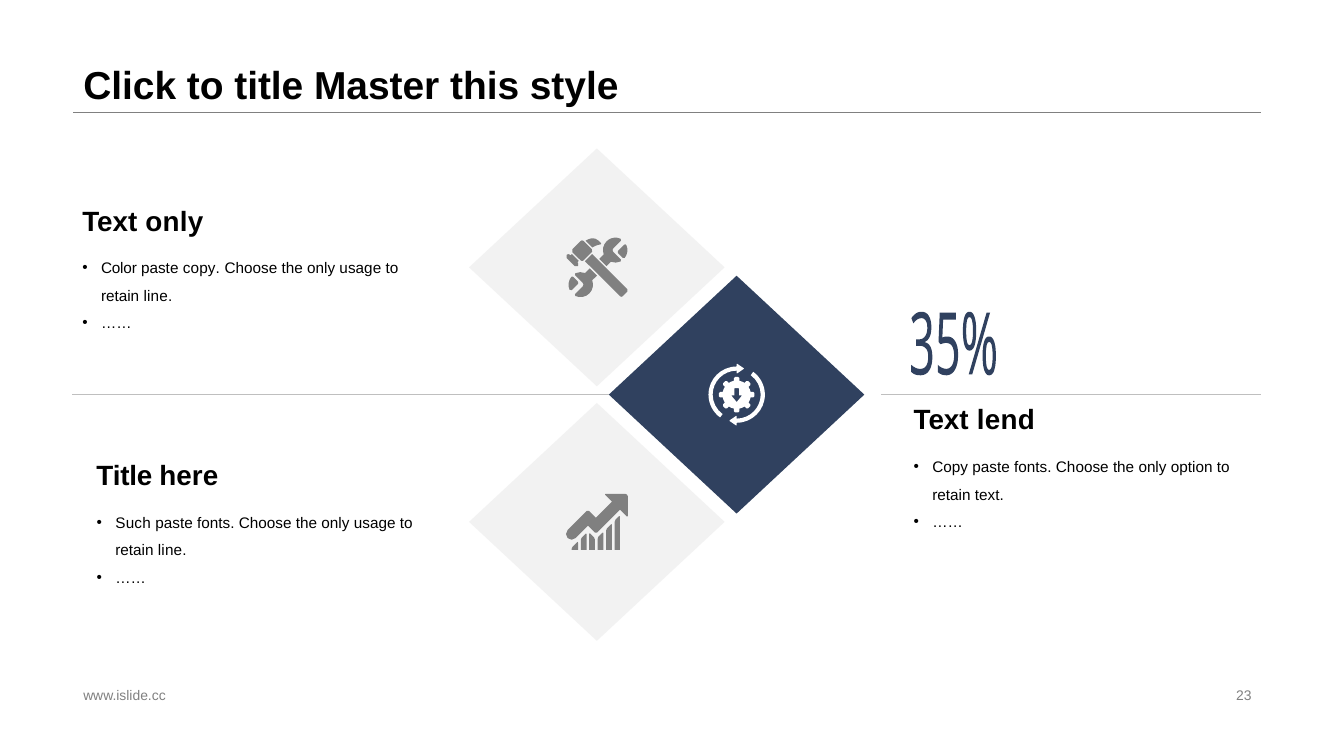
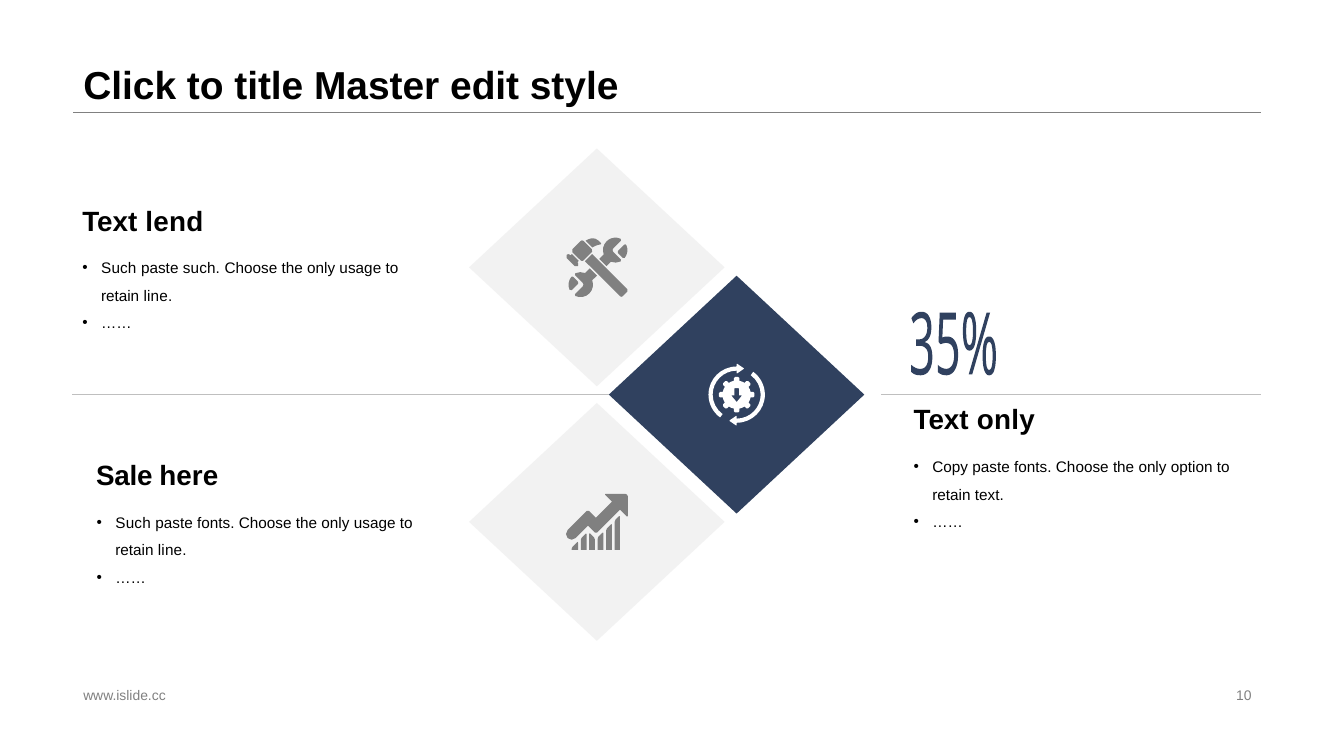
this: this -> edit
Text only: only -> lend
Color at (119, 269): Color -> Such
paste copy: copy -> such
Text lend: lend -> only
Title at (124, 476): Title -> Sale
23: 23 -> 10
